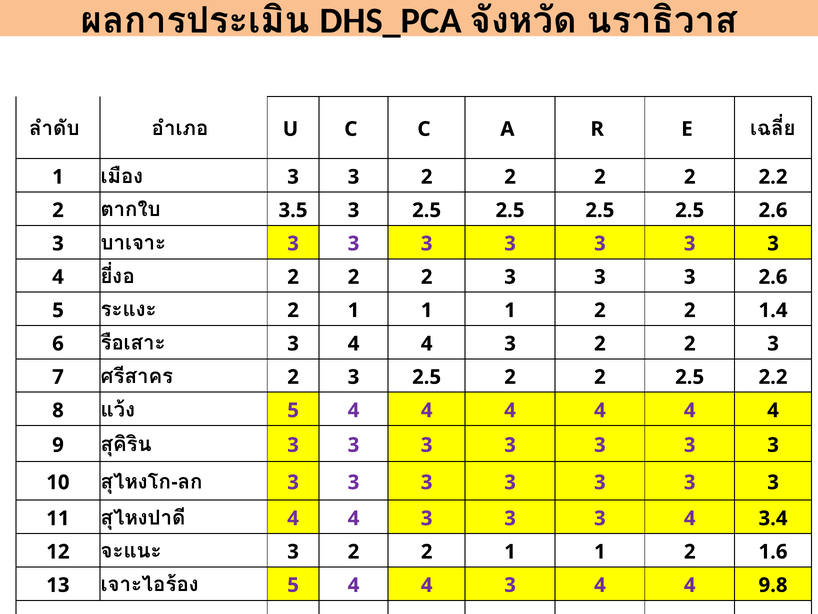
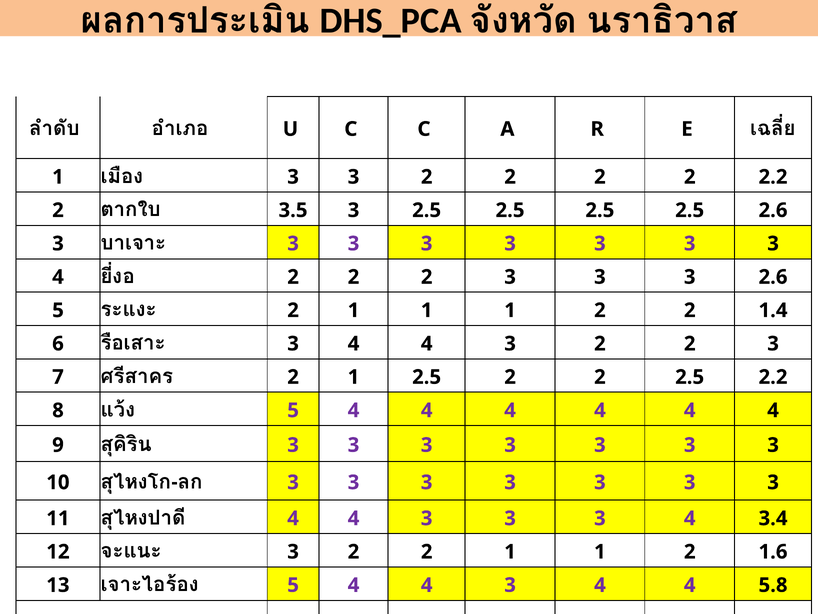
3 at (354, 377): 3 -> 1
9.8: 9.8 -> 5.8
